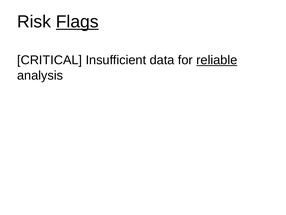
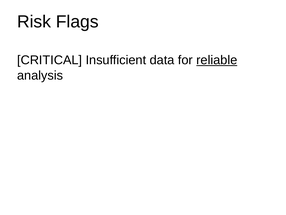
Flags underline: present -> none
